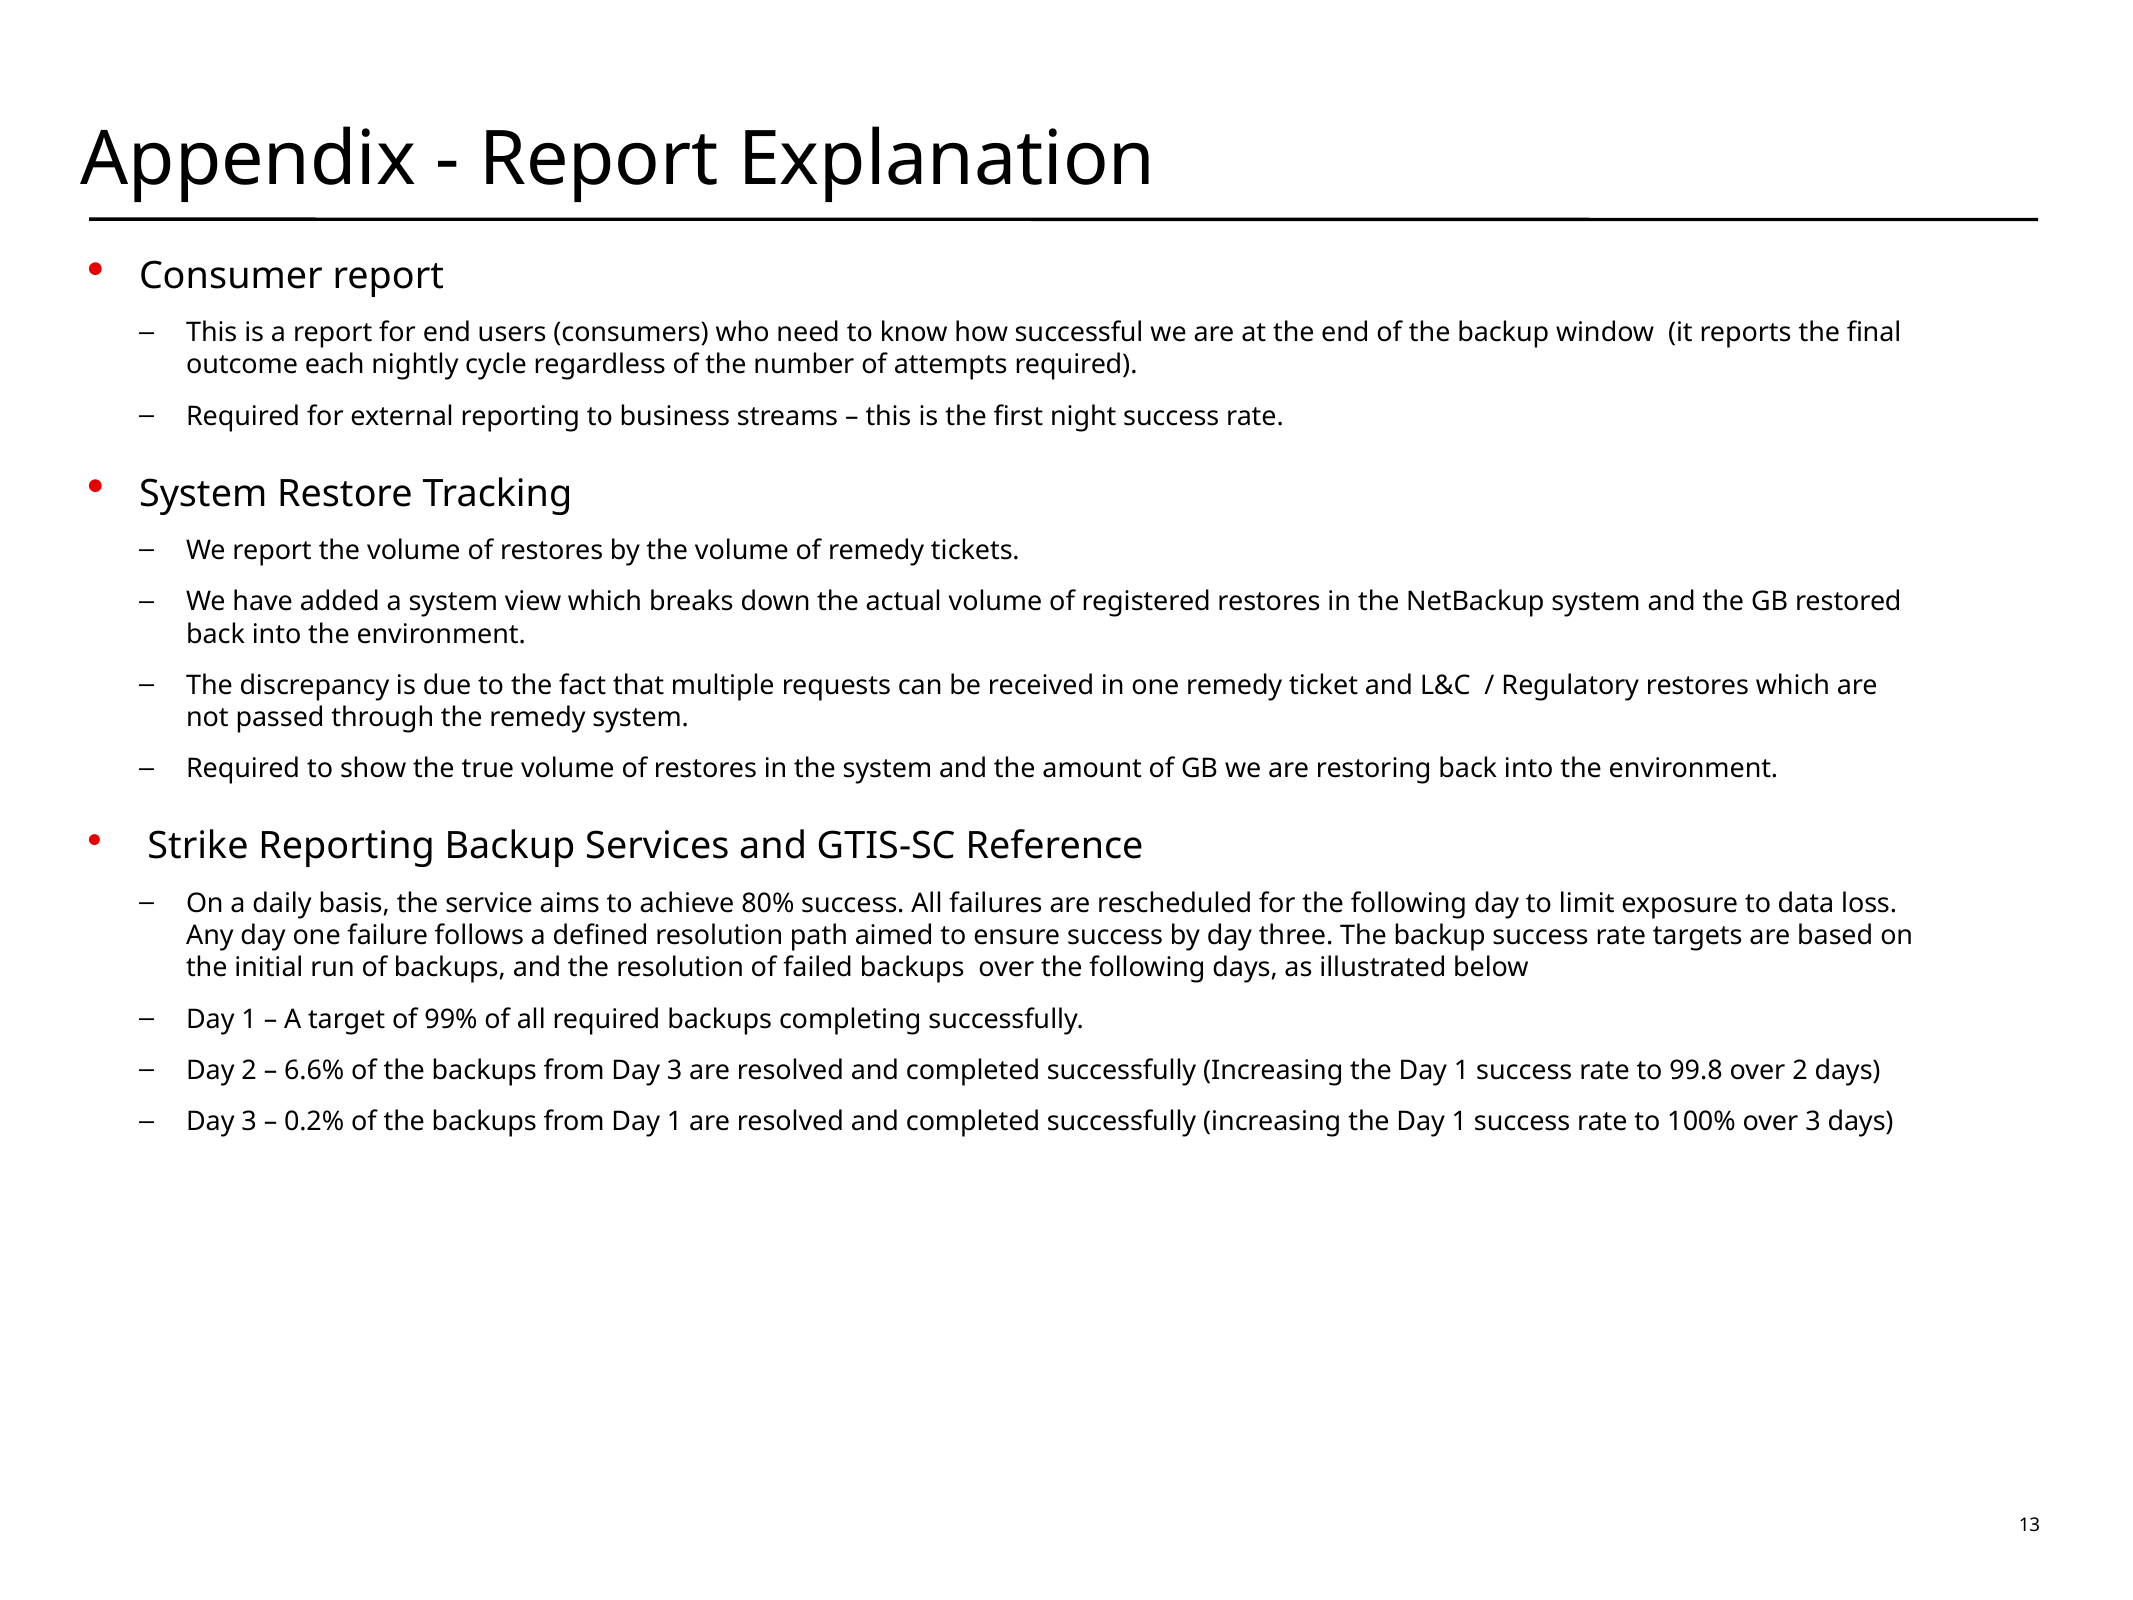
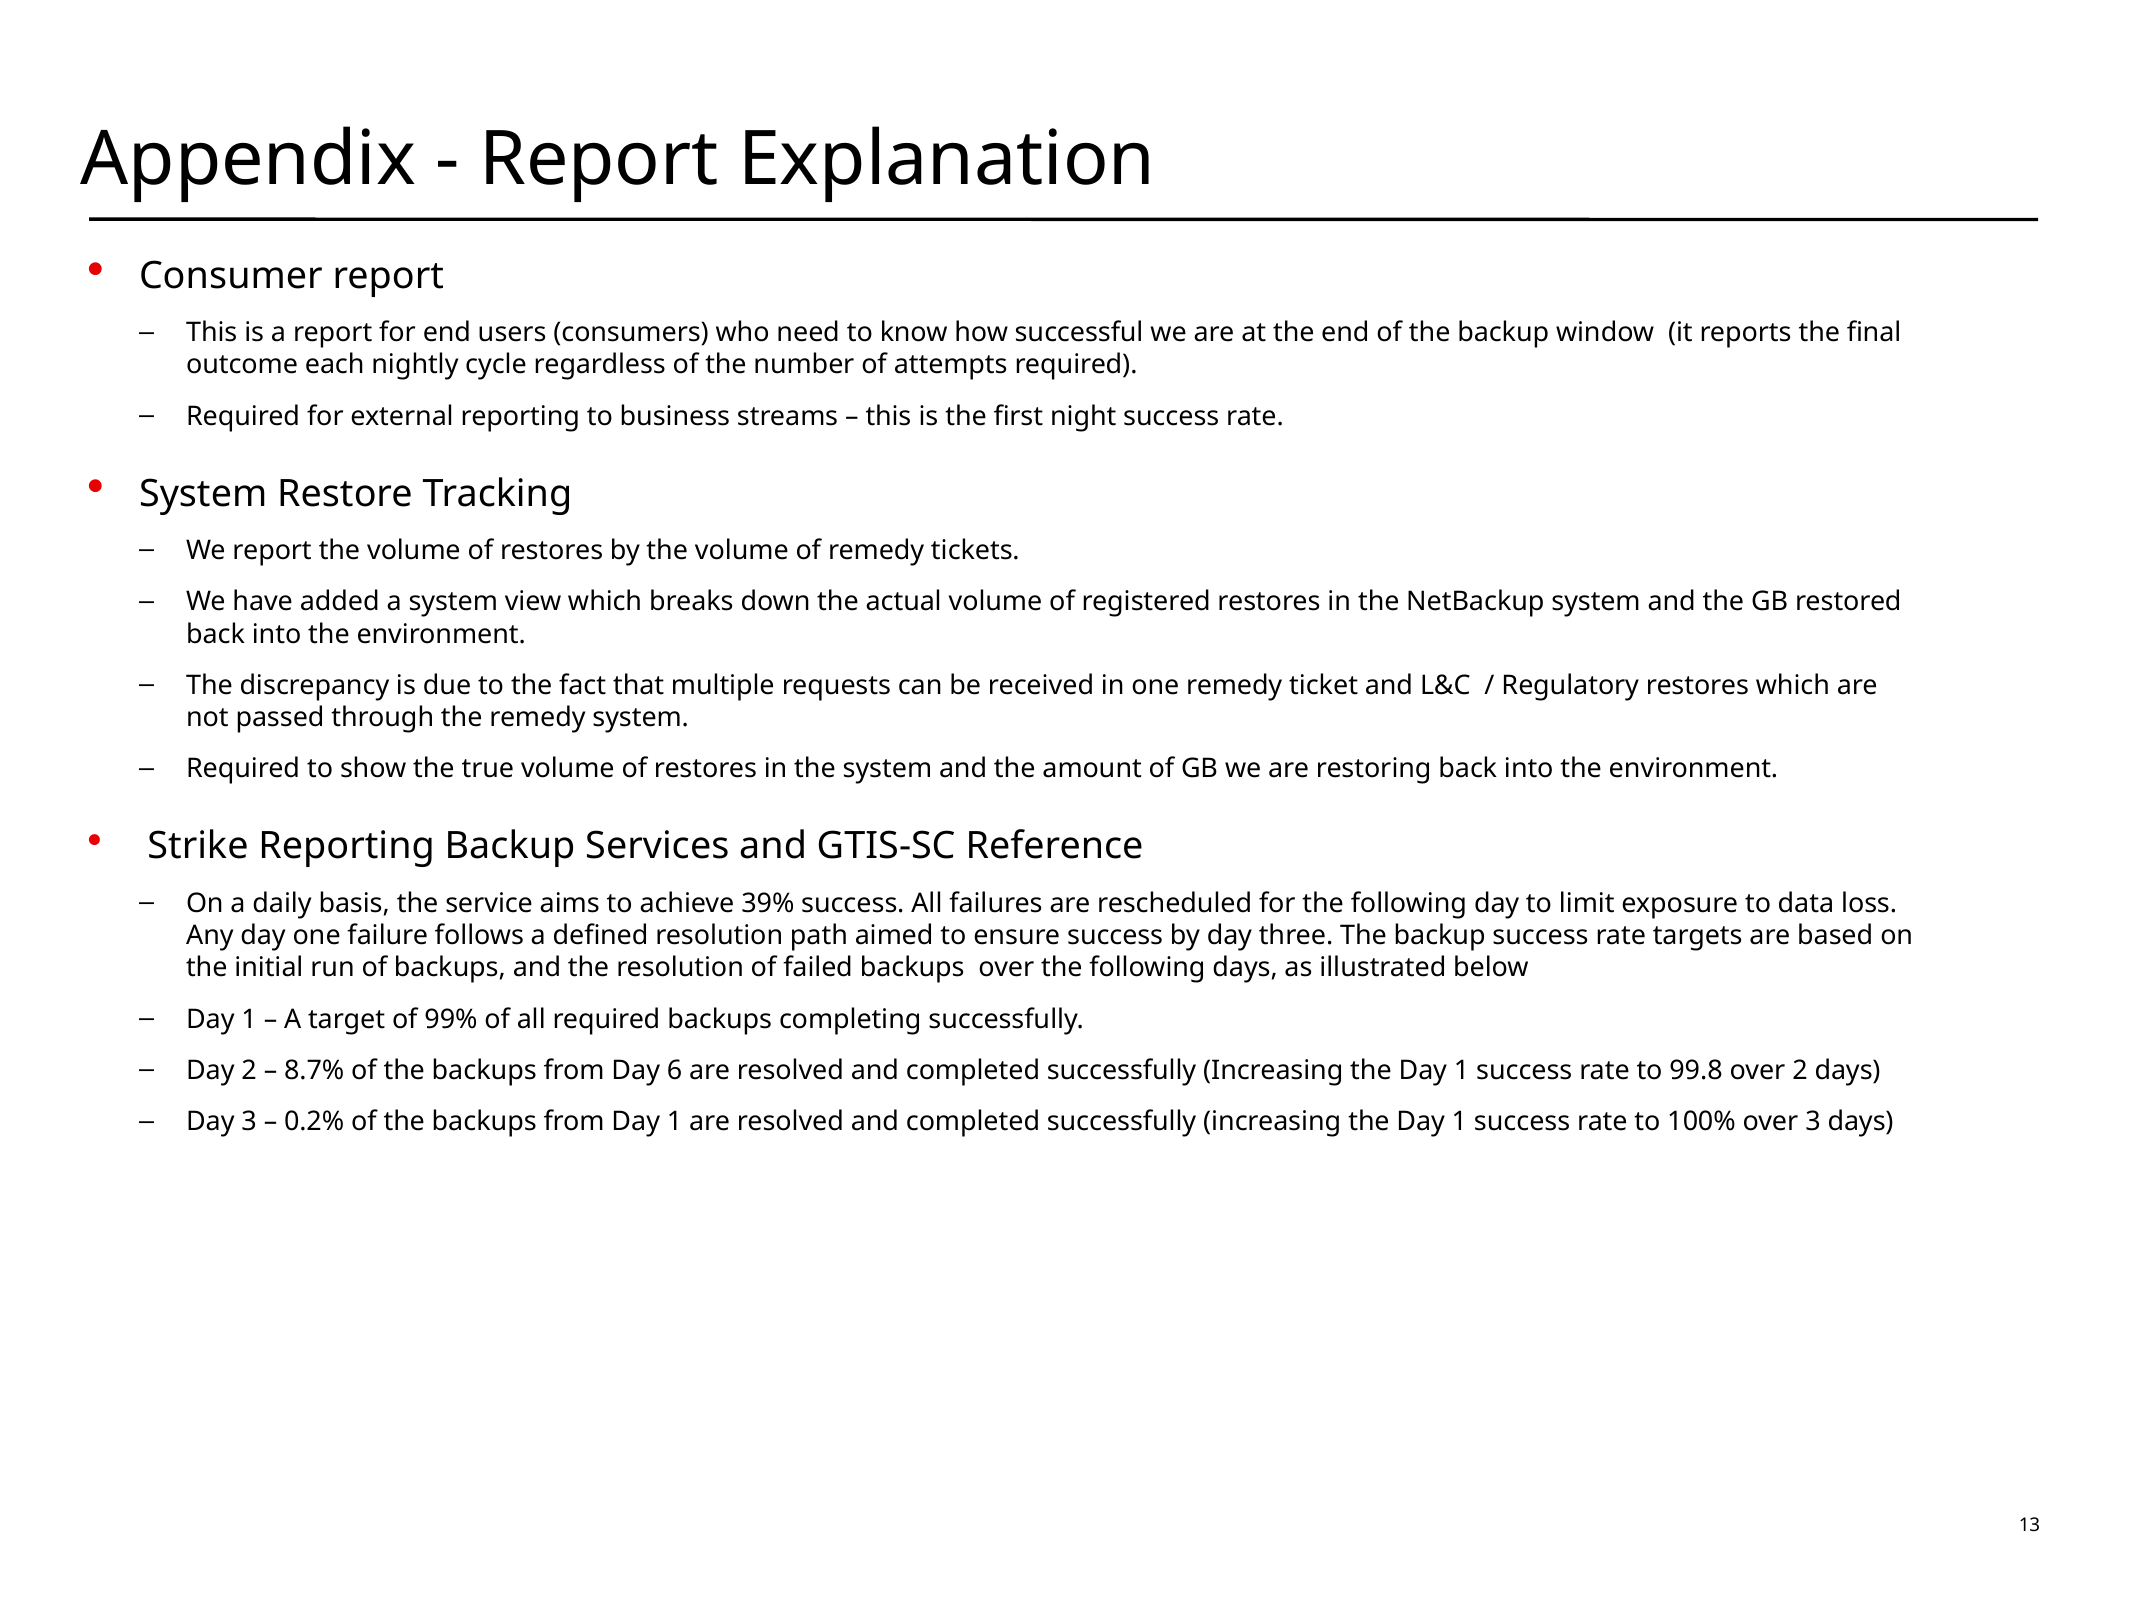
80%: 80% -> 39%
6.6%: 6.6% -> 8.7%
from Day 3: 3 -> 6
